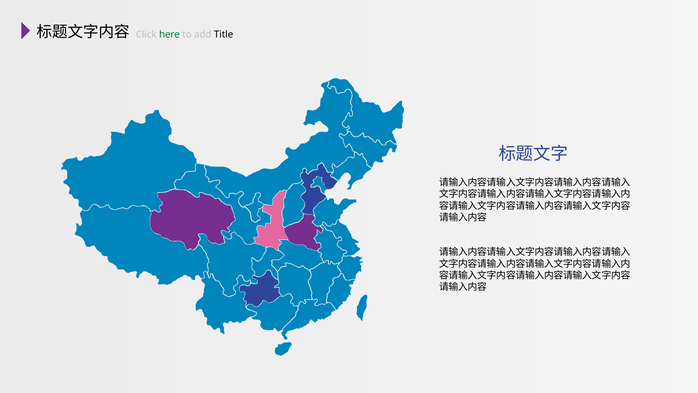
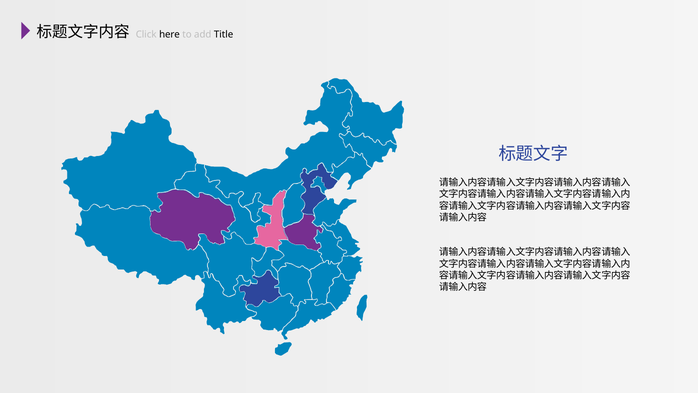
here colour: green -> black
